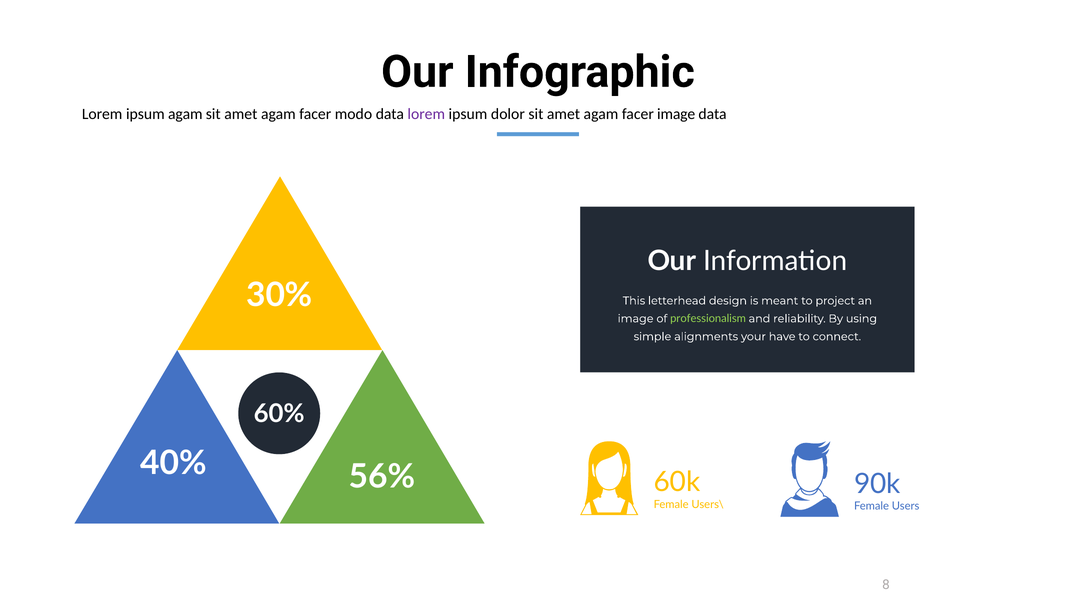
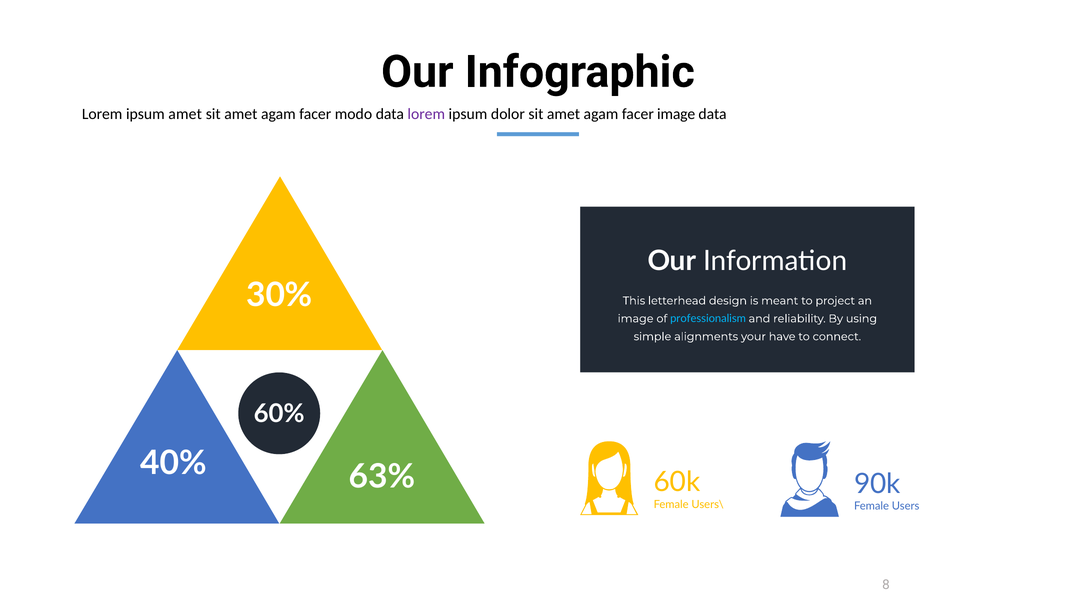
ipsum agam: agam -> amet
professionalism colour: light green -> light blue
56%: 56% -> 63%
